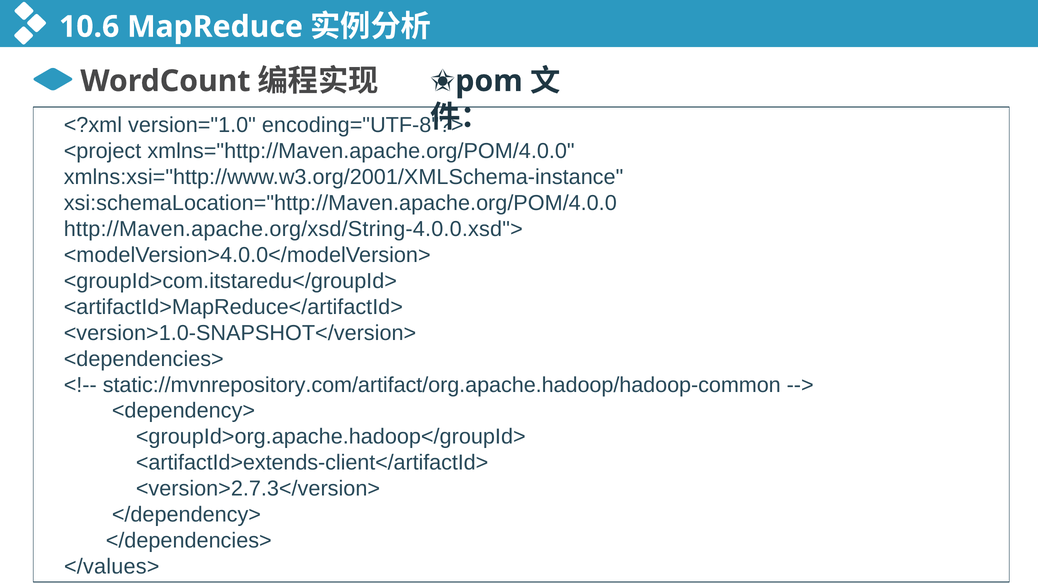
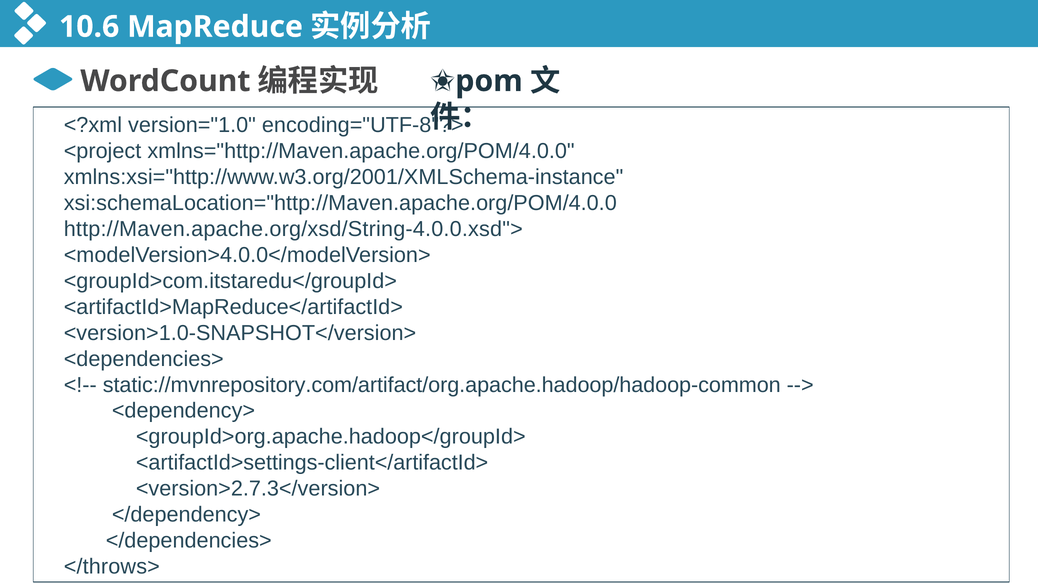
<artifactId>extends-client</artifactId>: <artifactId>extends-client</artifactId> -> <artifactId>settings-client</artifactId>
</values>: </values> -> </throws>
